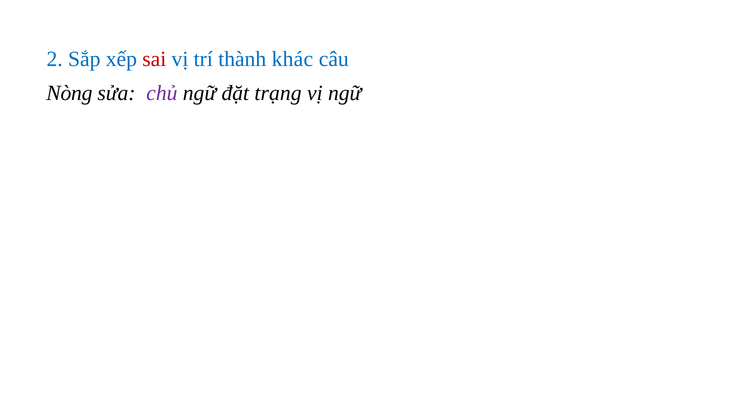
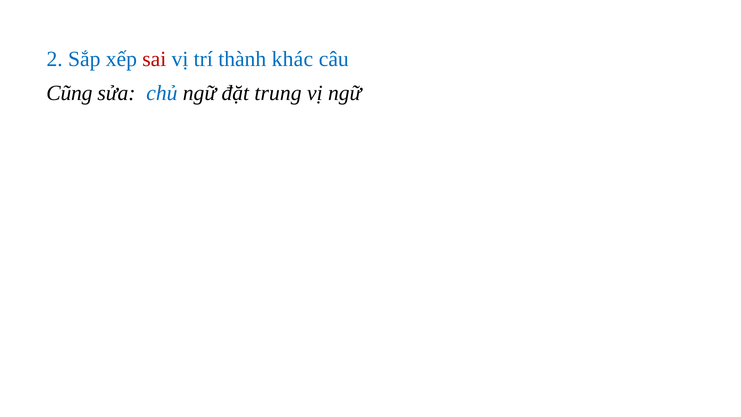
Nòng: Nòng -> Cũng
chủ colour: purple -> blue
trạng: trạng -> trung
